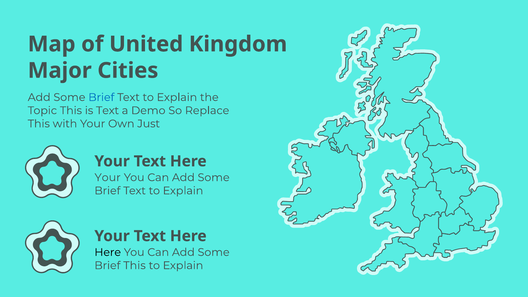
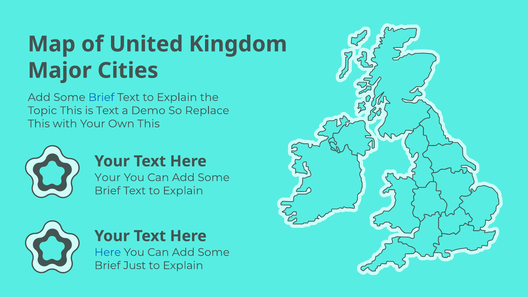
Own Just: Just -> This
Here at (108, 252) colour: black -> blue
Brief This: This -> Just
